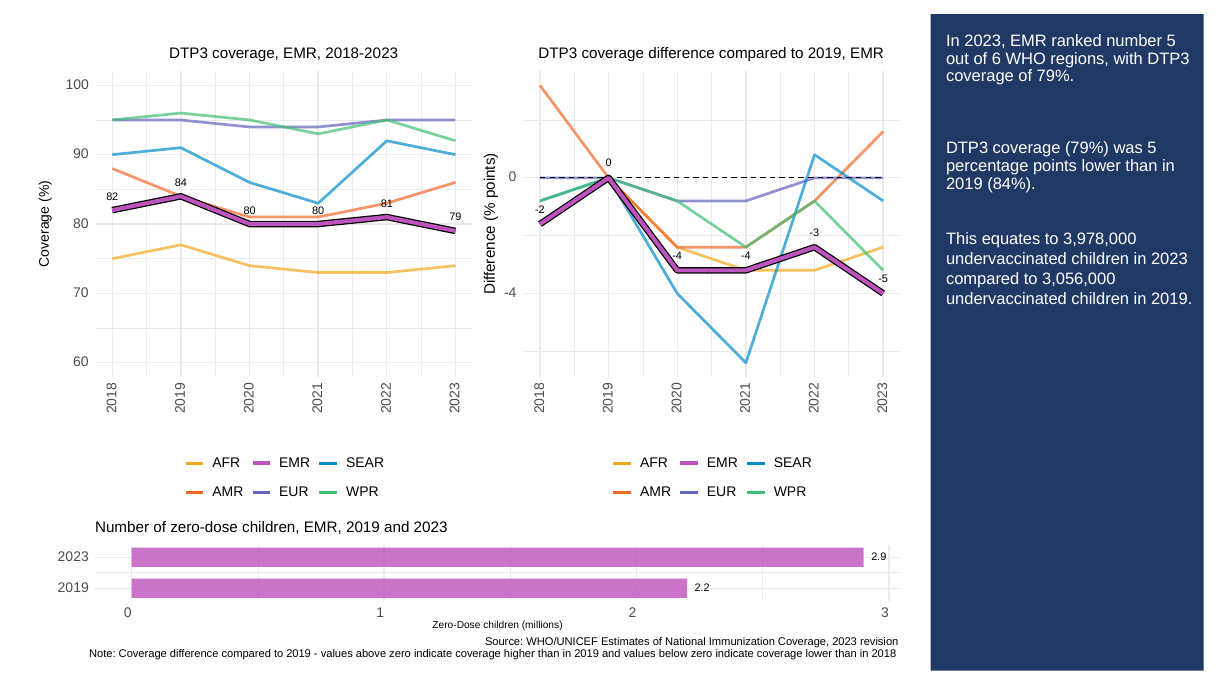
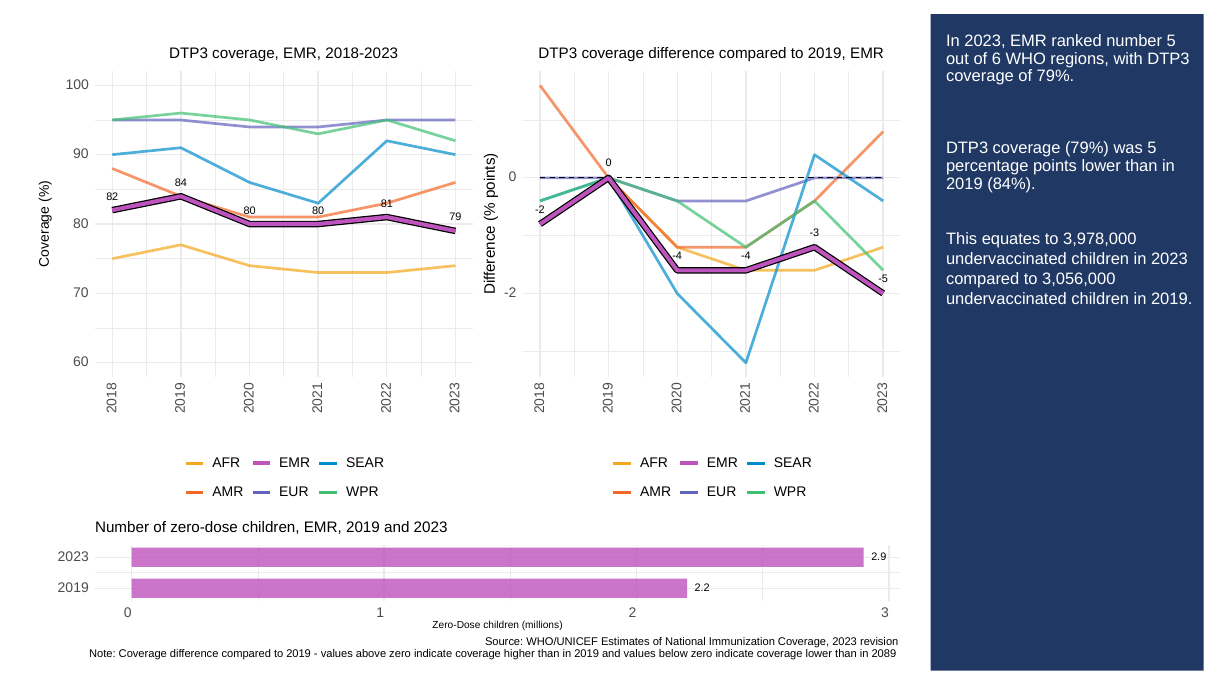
-4 at (510, 293): -4 -> -2
2018: 2018 -> 2089
